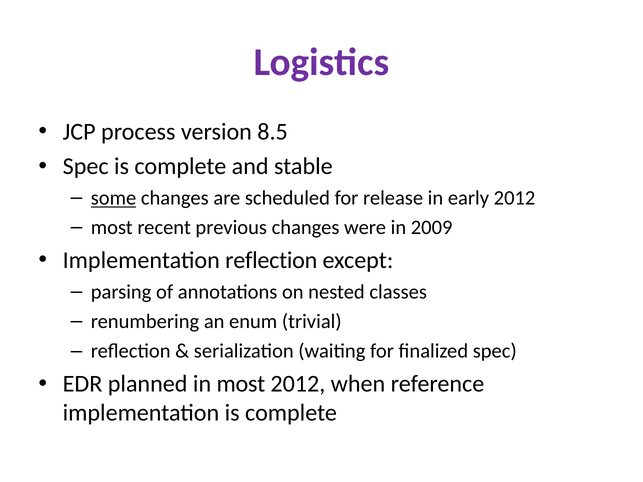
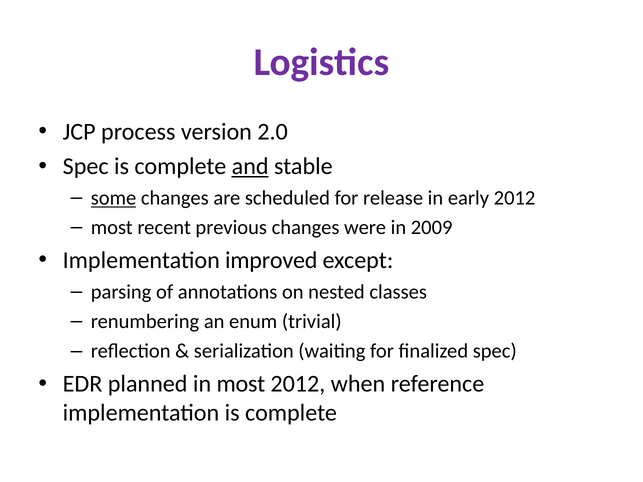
8.5: 8.5 -> 2.0
and underline: none -> present
Implementation reflection: reflection -> improved
